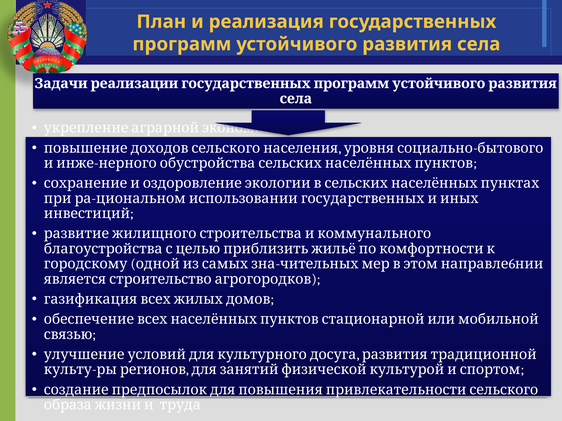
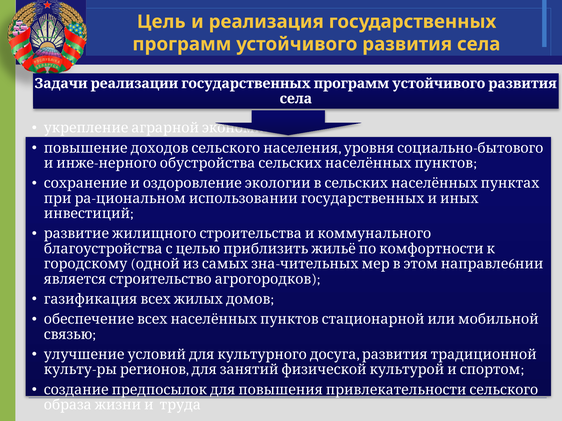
План: План -> Цель
